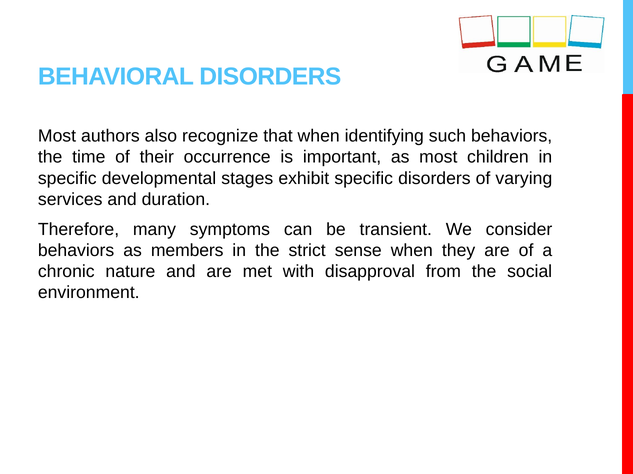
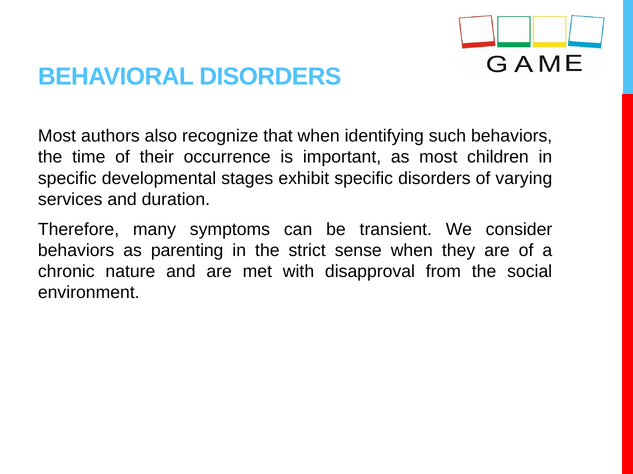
members: members -> parenting
